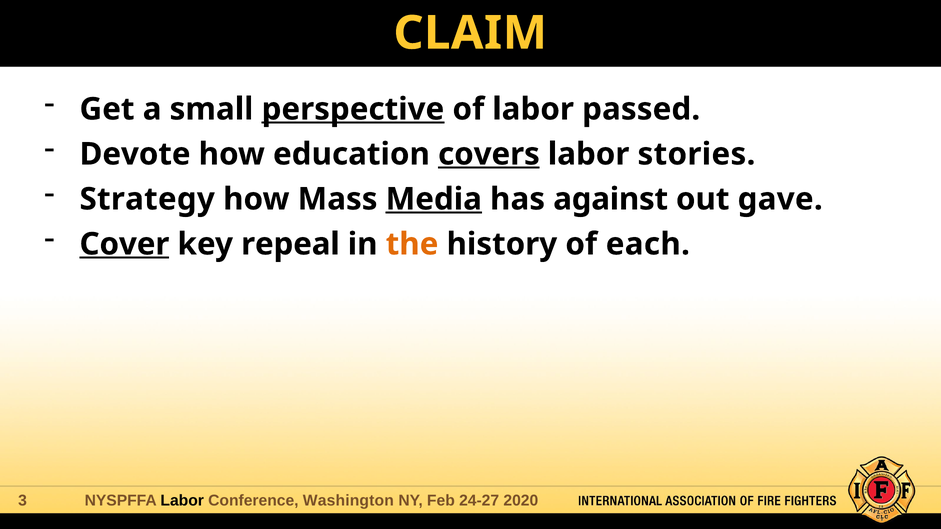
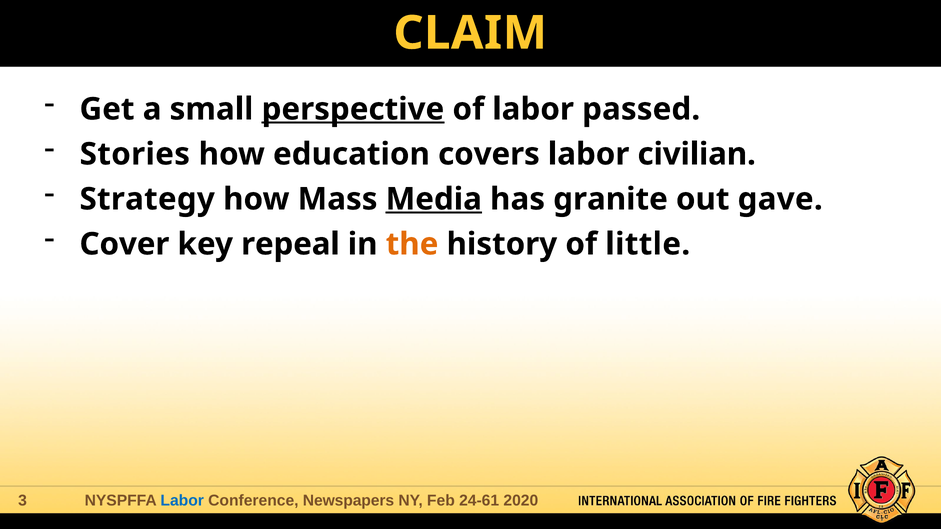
Devote: Devote -> Stories
covers underline: present -> none
stories: stories -> civilian
against: against -> granite
Cover underline: present -> none
each: each -> little
Labor at (182, 501) colour: black -> blue
Washington: Washington -> Newspapers
24-27: 24-27 -> 24-61
